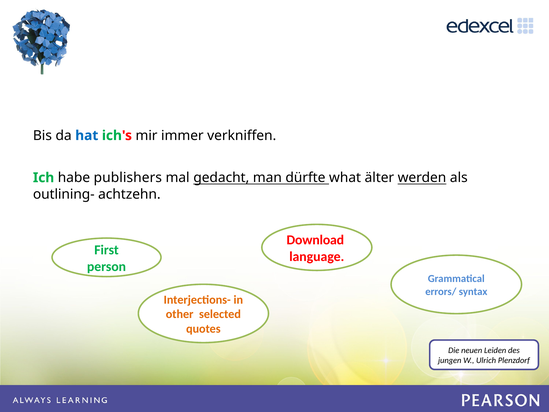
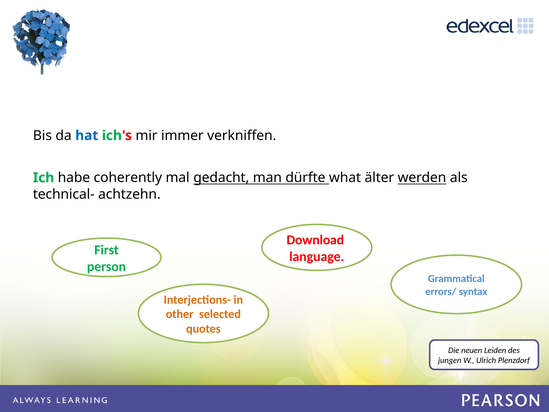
publishers: publishers -> coherently
outlining-: outlining- -> technical-
